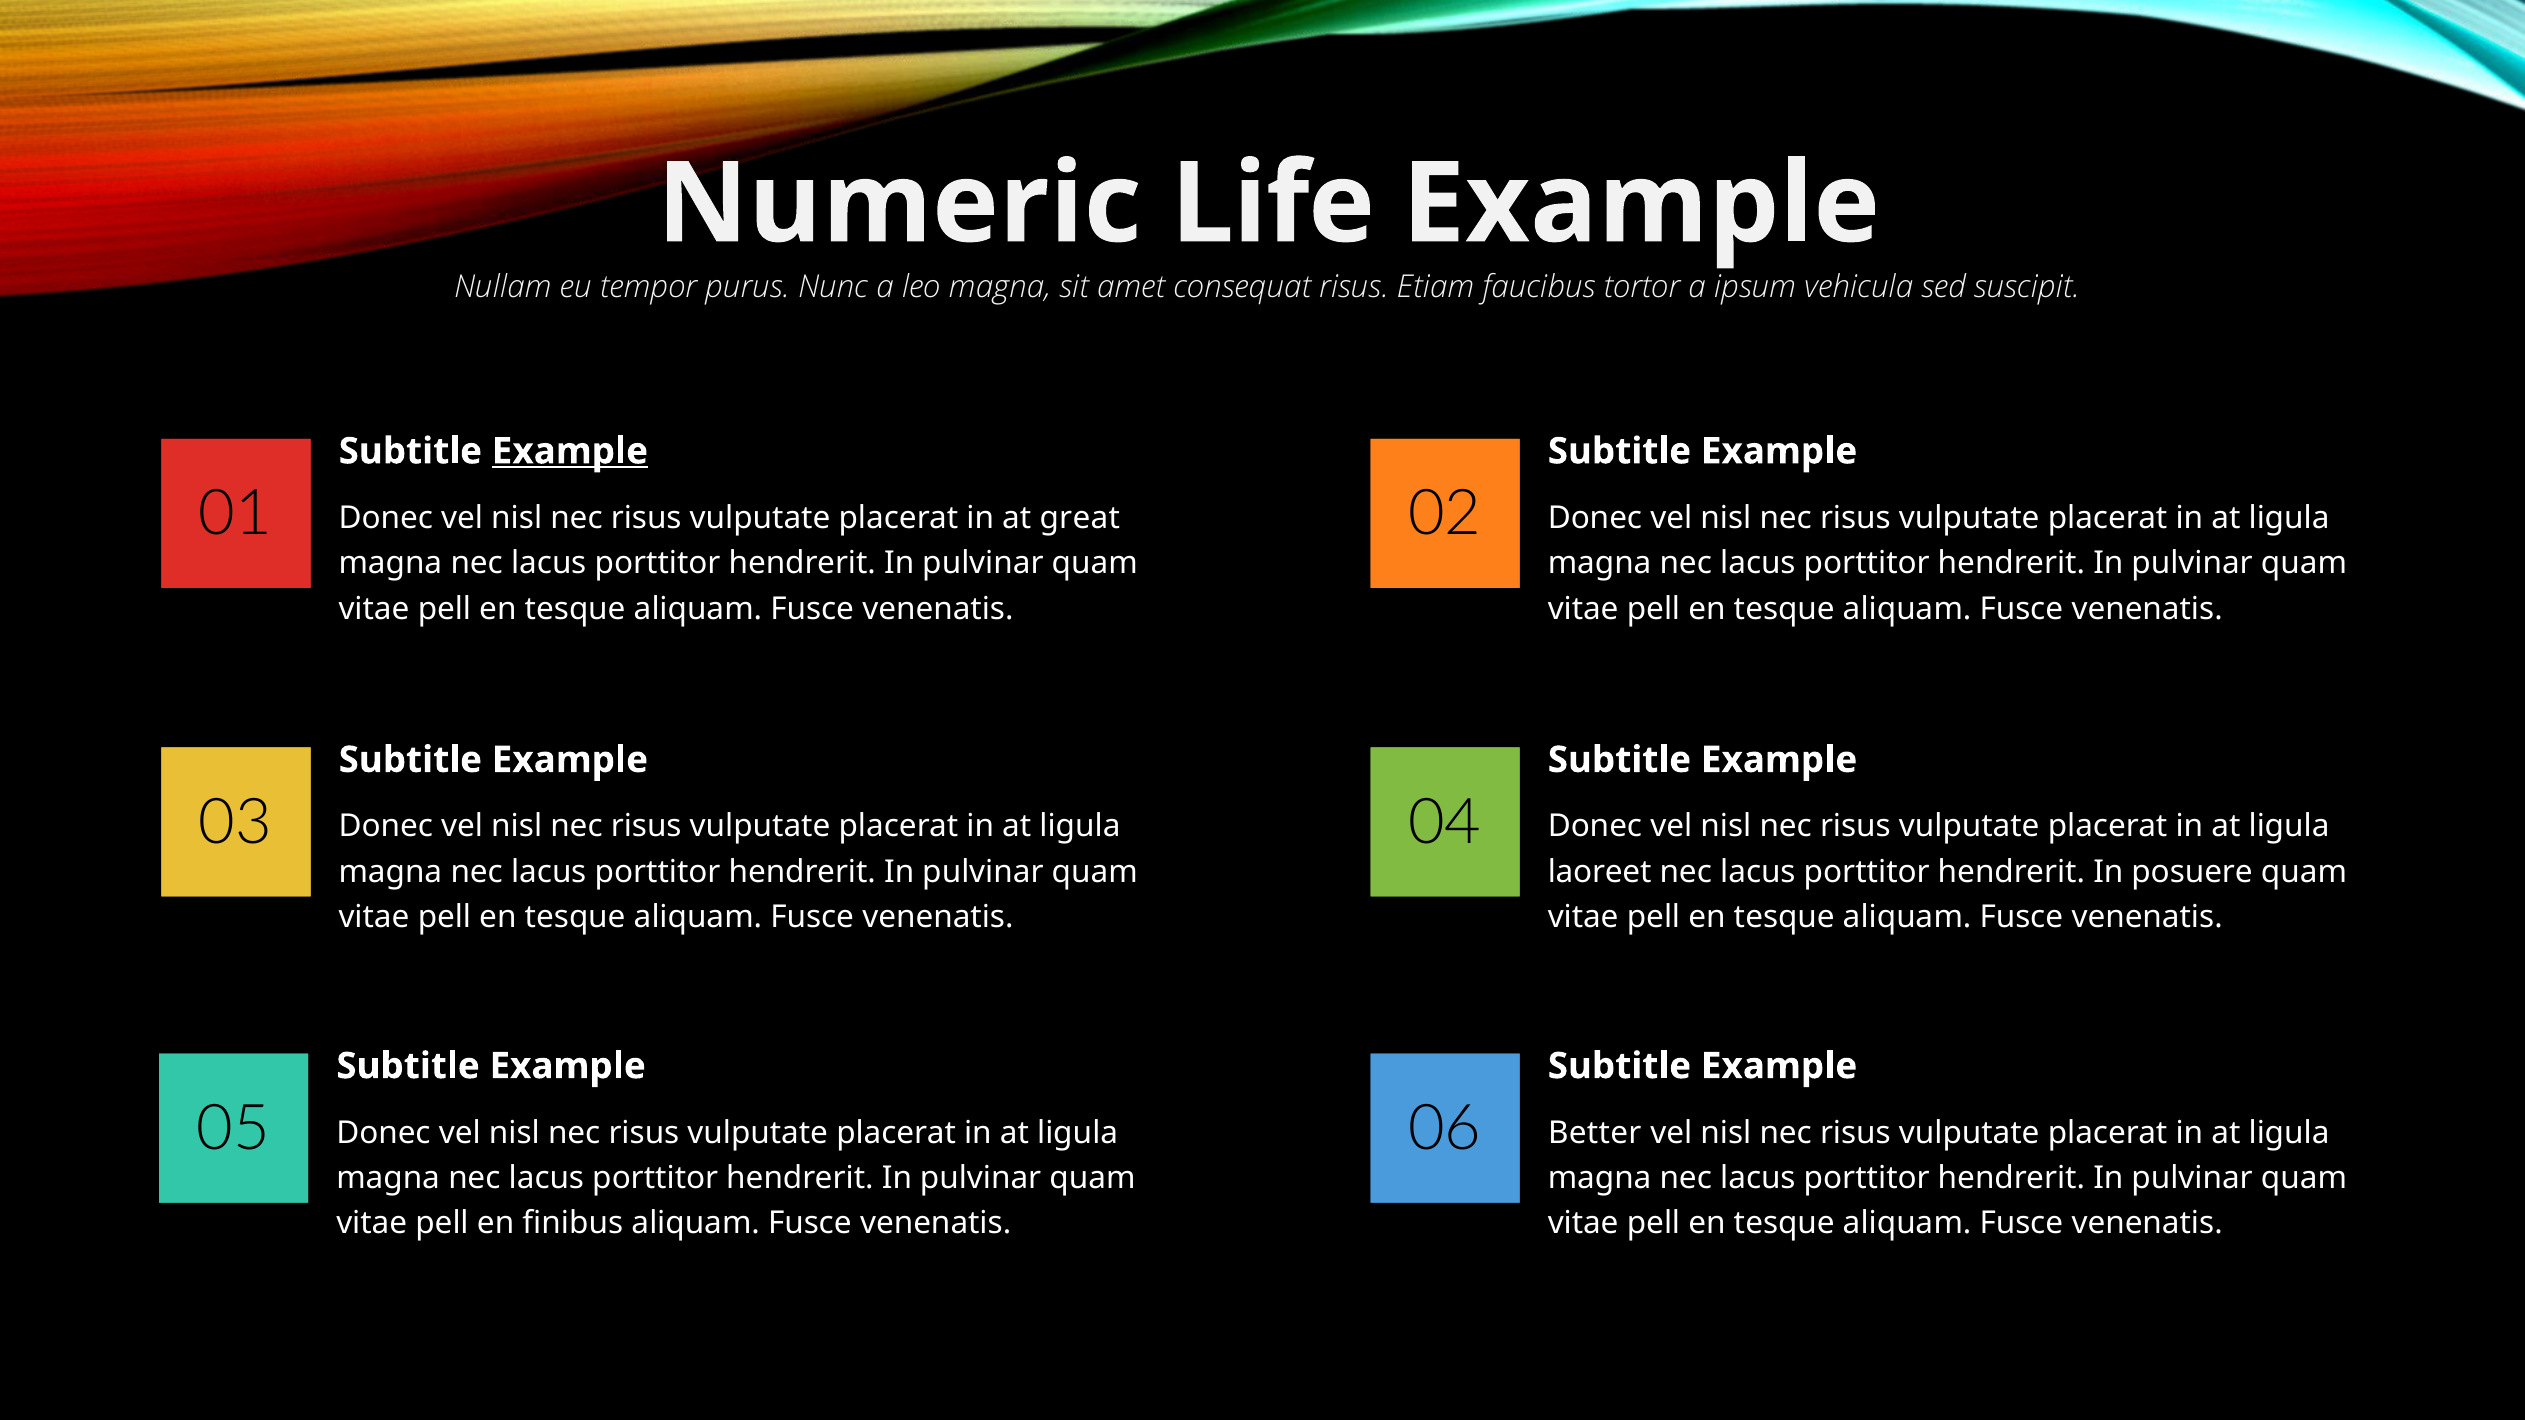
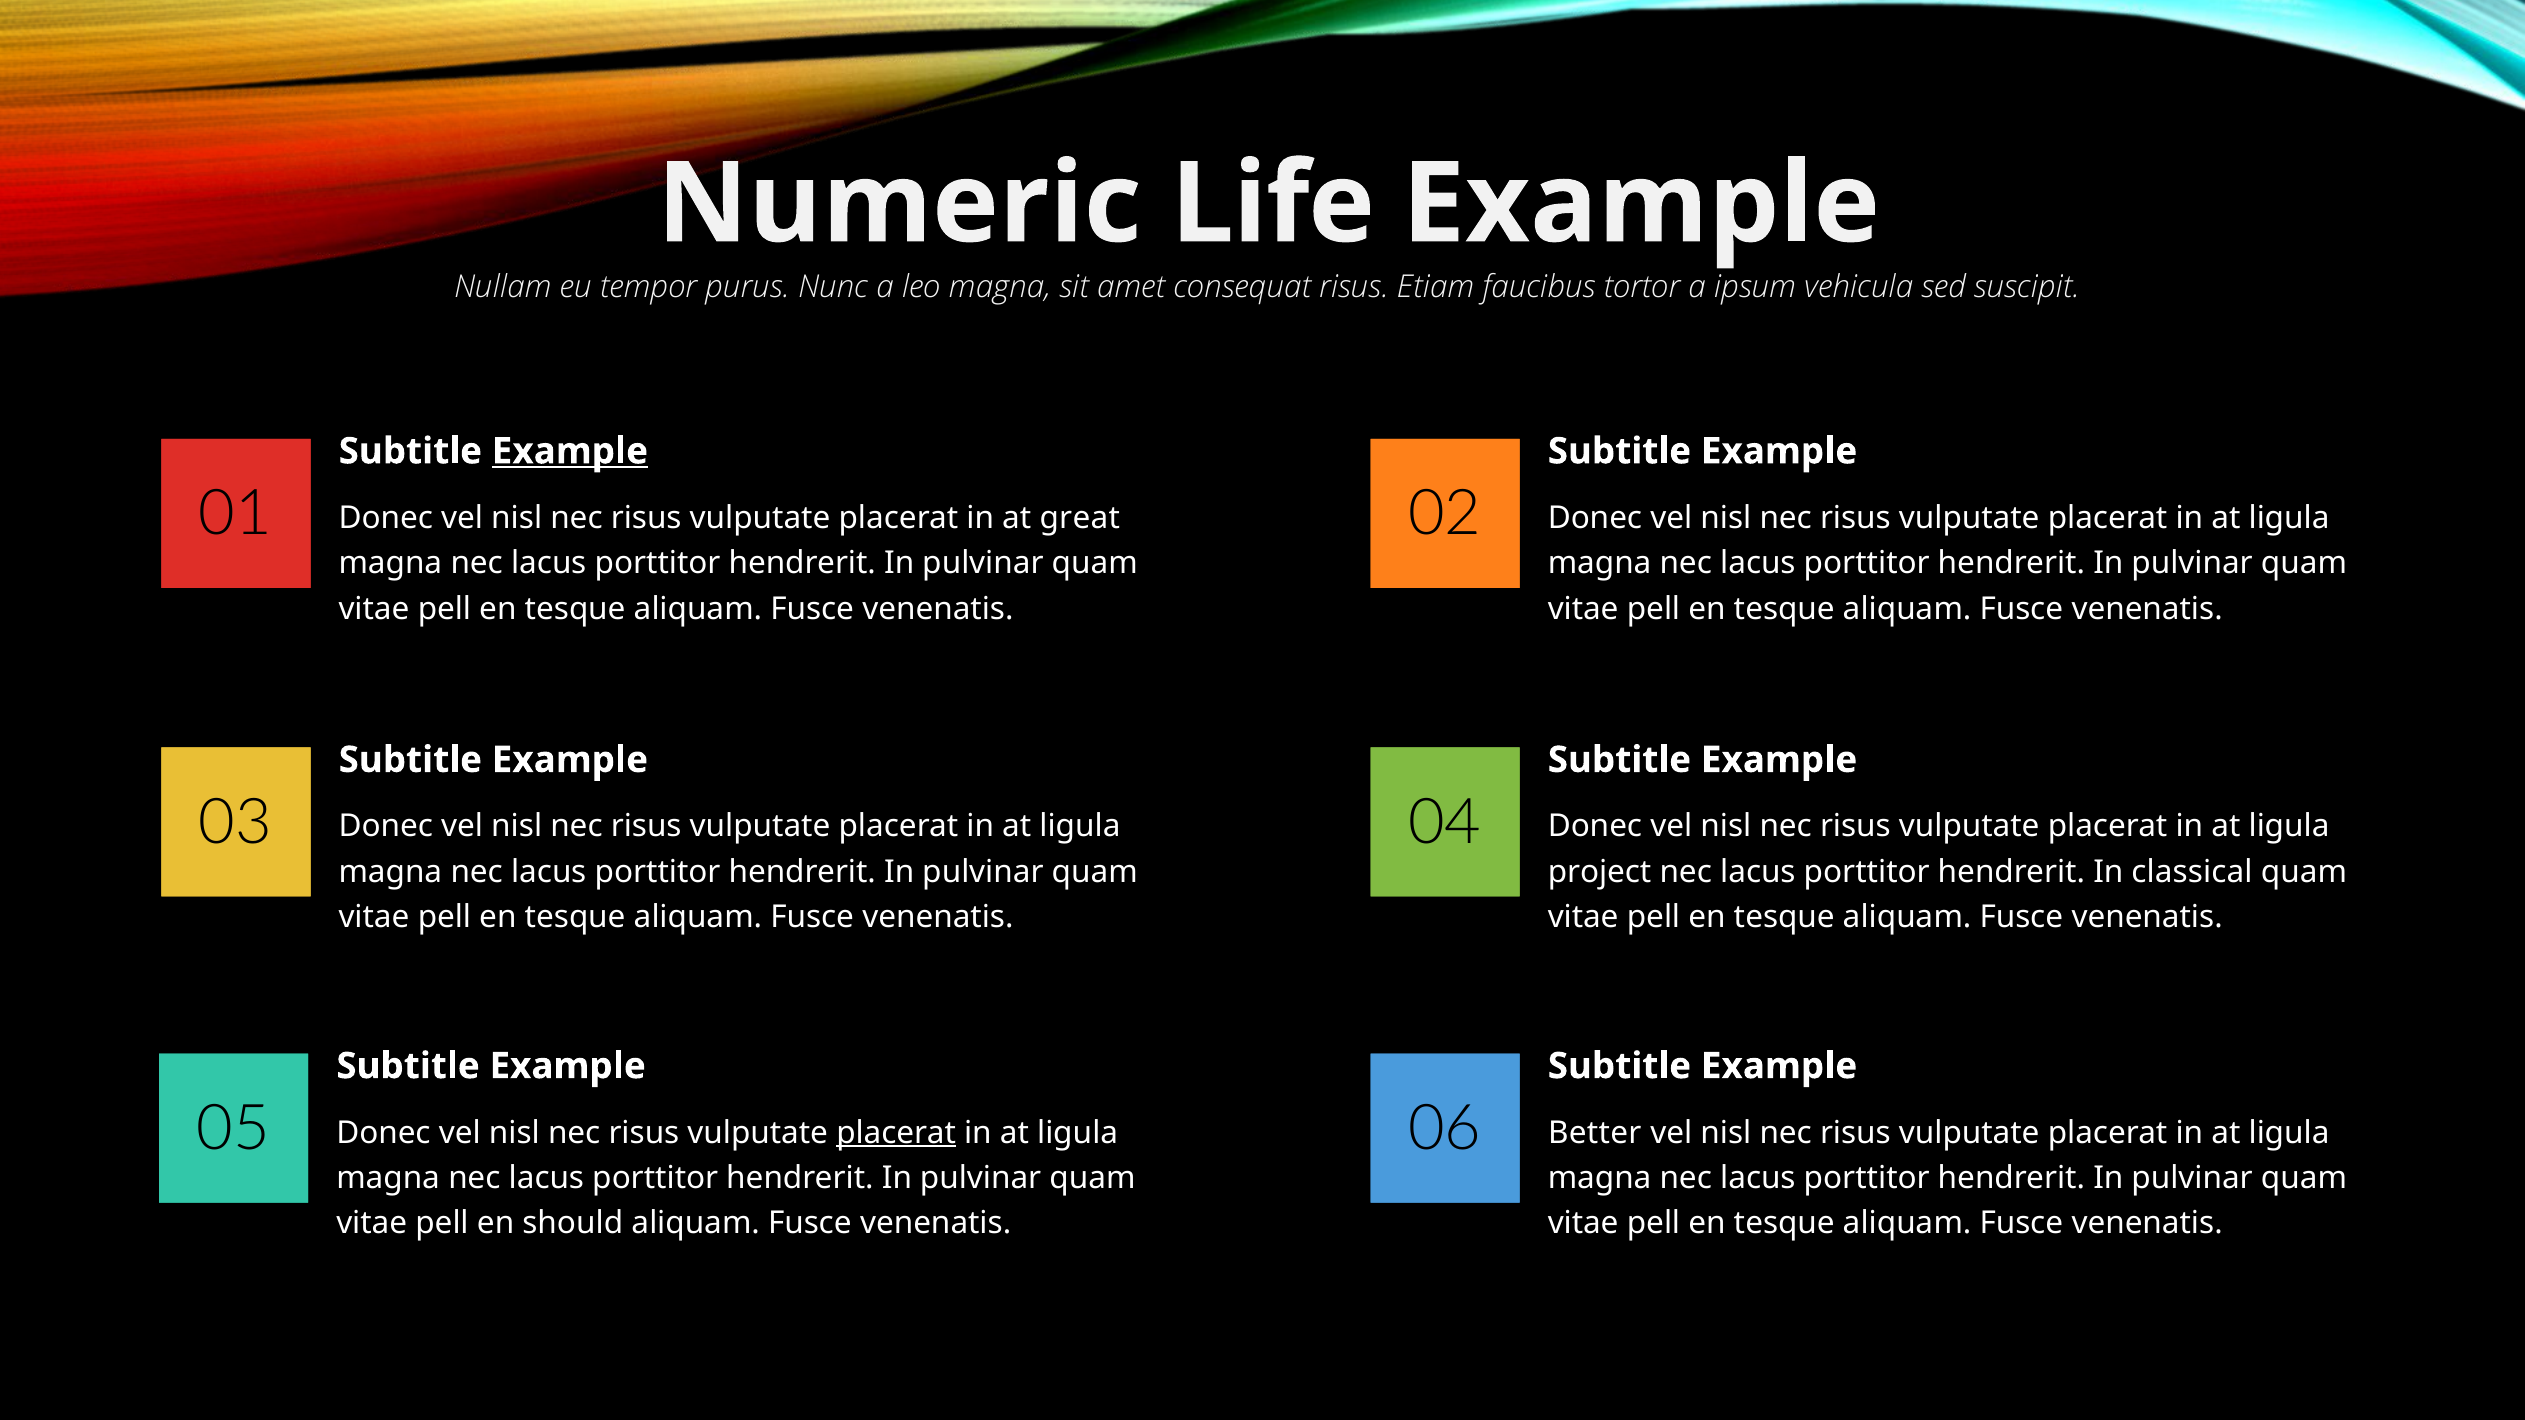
laoreet: laoreet -> project
posuere: posuere -> classical
placerat at (896, 1133) underline: none -> present
finibus: finibus -> should
